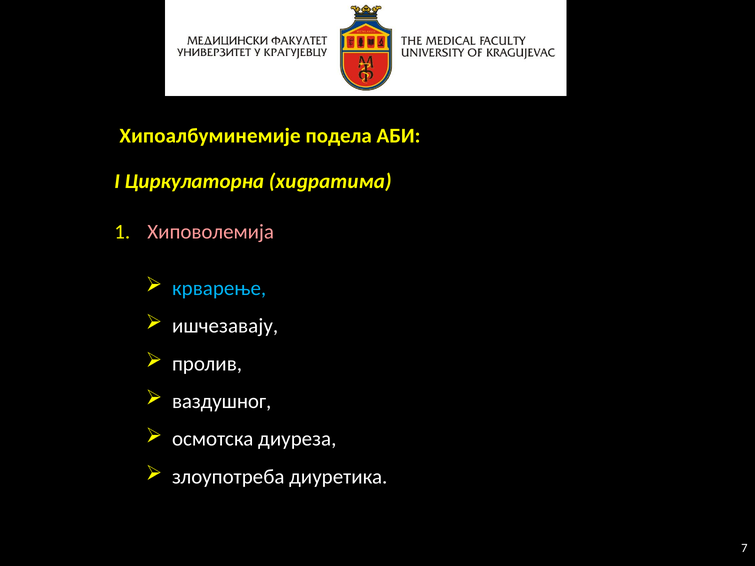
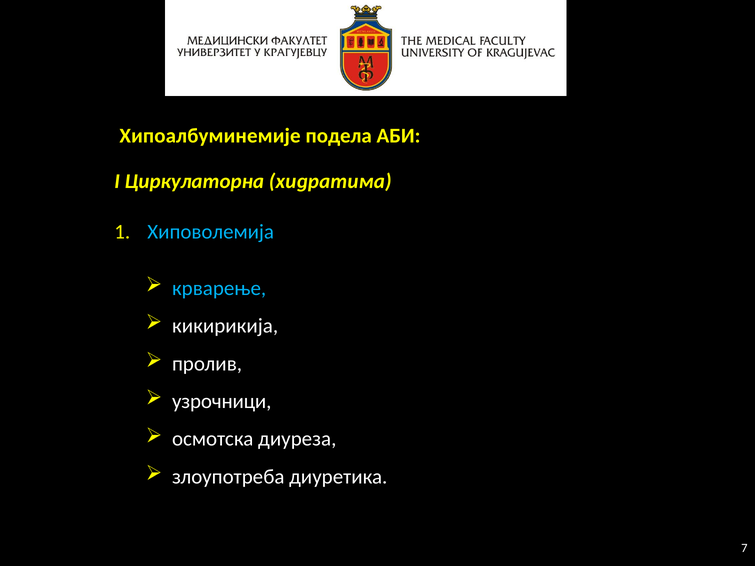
Хиповолемија colour: pink -> light blue
ишчезавају: ишчезавају -> кикирикија
ваздушног: ваздушног -> узрочници
